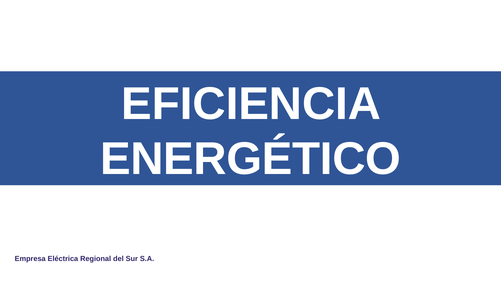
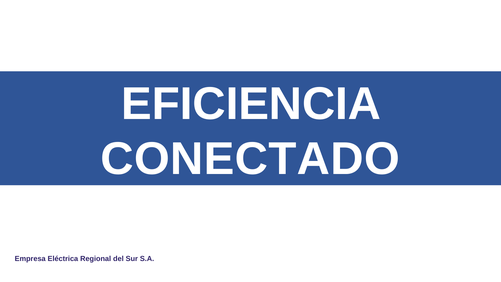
ENERGÉTICO: ENERGÉTICO -> CONECTADO
